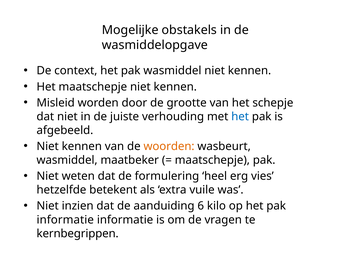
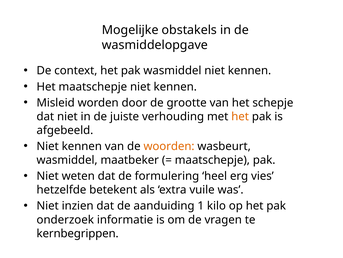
het at (240, 116) colour: blue -> orange
6: 6 -> 1
informatie at (65, 219): informatie -> onderzoek
